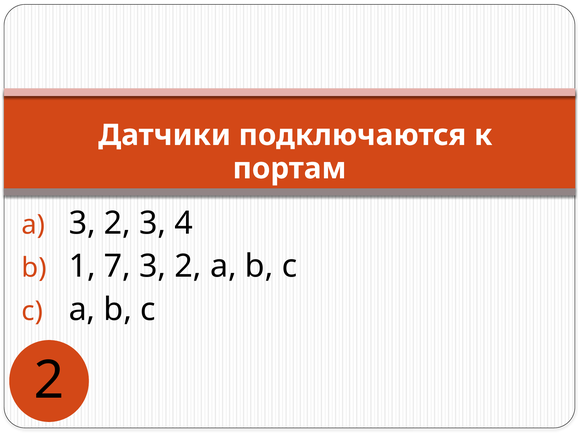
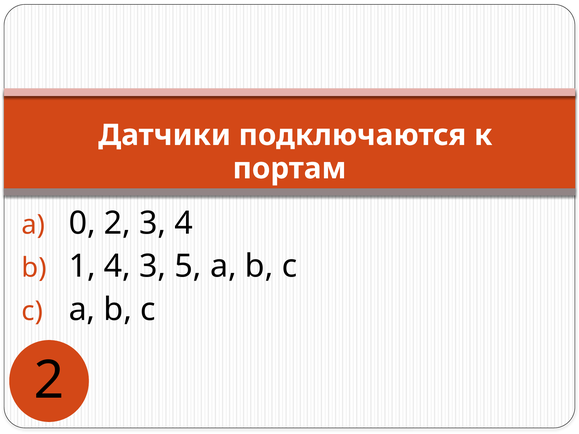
a 3: 3 -> 0
1 7: 7 -> 4
2 at (188, 267): 2 -> 5
